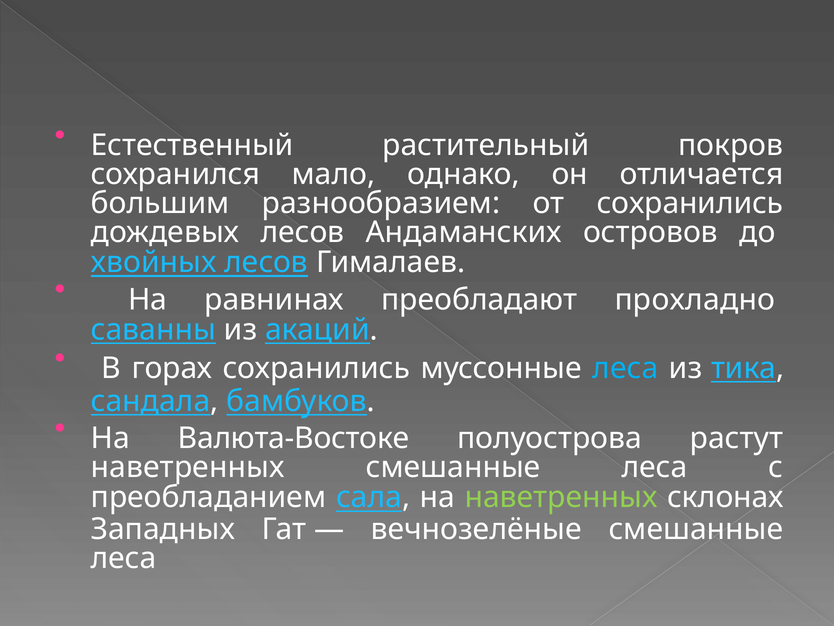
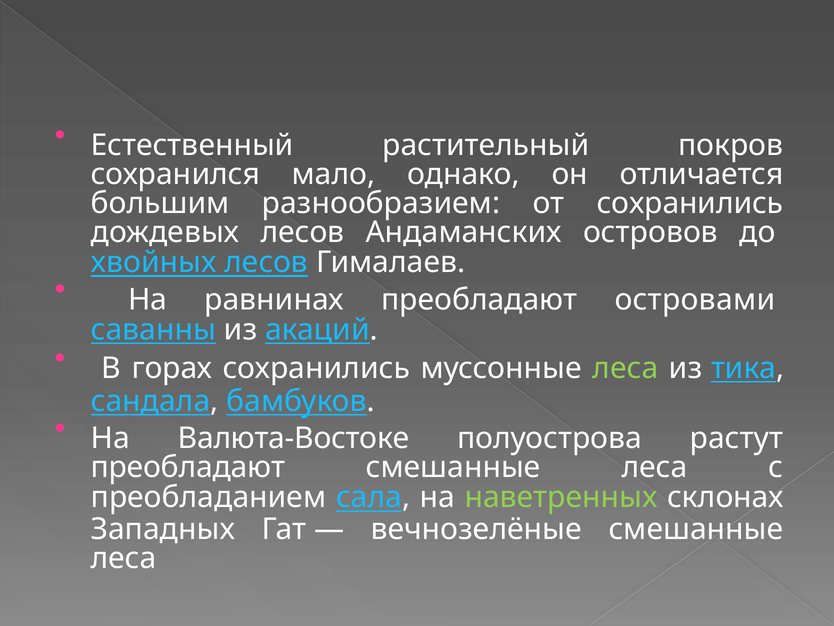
прохладно: прохладно -> островами
леса at (625, 368) colour: light blue -> light green
наветренных at (188, 467): наветренных -> преобладают
